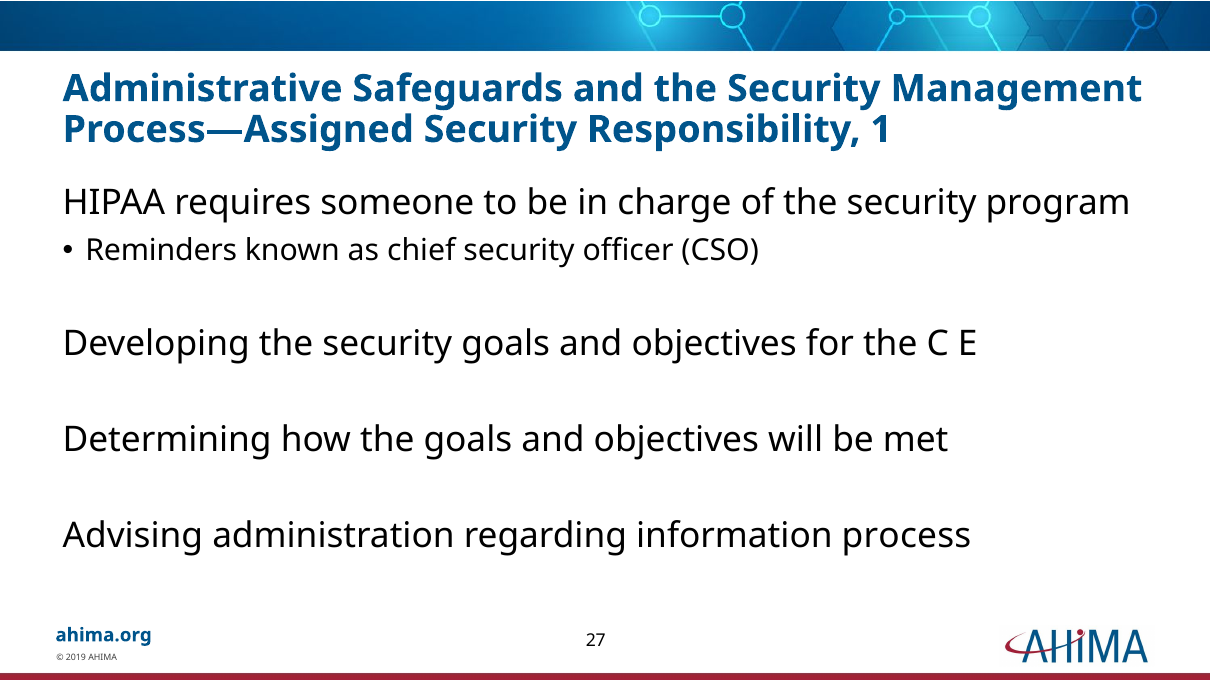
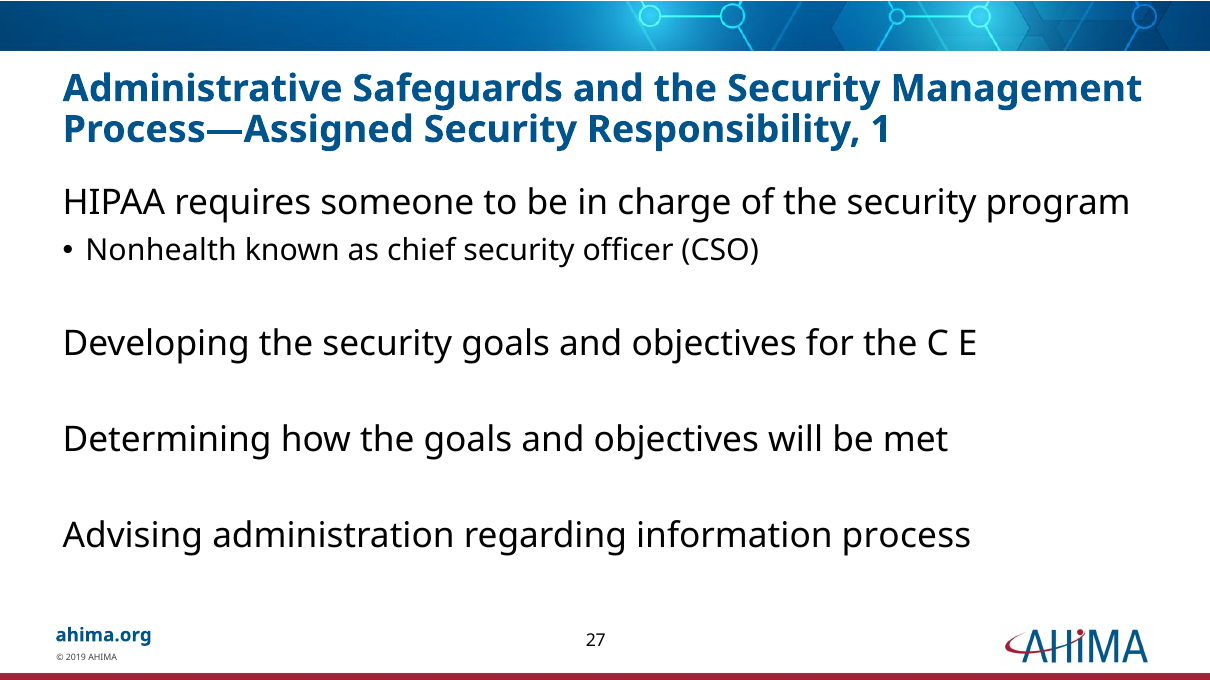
Reminders: Reminders -> Nonhealth
